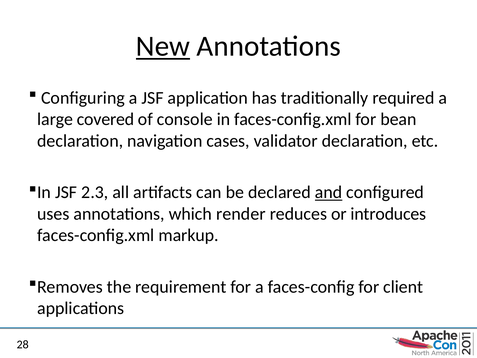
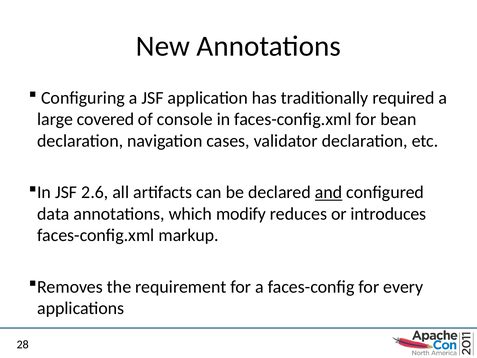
New underline: present -> none
2.3: 2.3 -> 2.6
uses: uses -> data
render: render -> modify
client: client -> every
